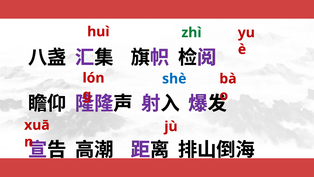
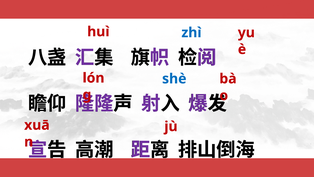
zhì colour: green -> blue
